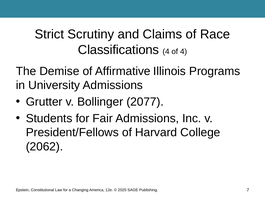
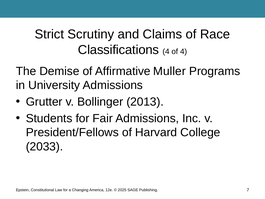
Illinois: Illinois -> Muller
2077: 2077 -> 2013
2062: 2062 -> 2033
